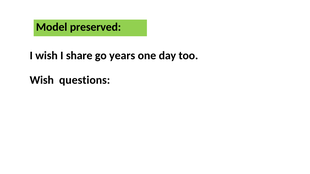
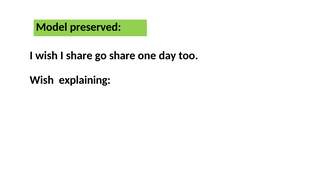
go years: years -> share
questions: questions -> explaining
